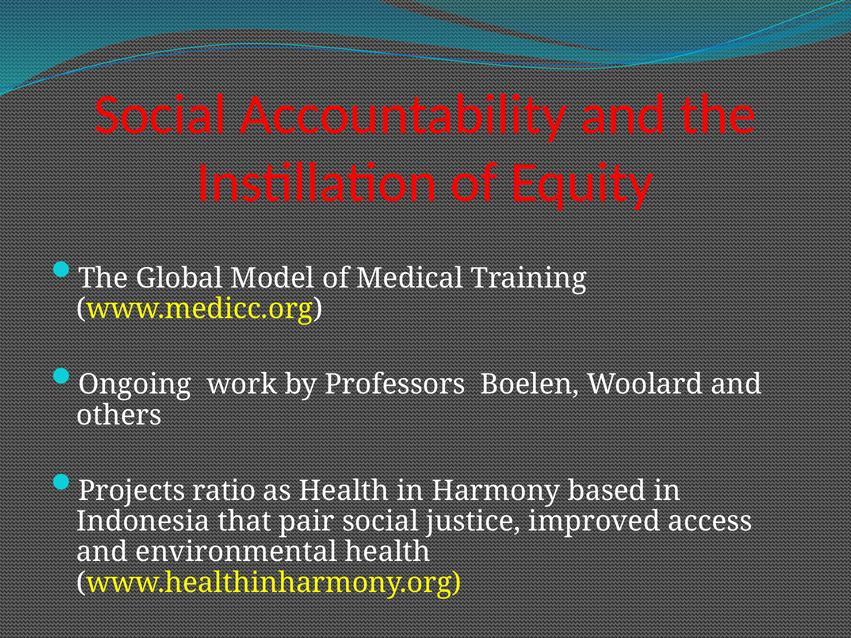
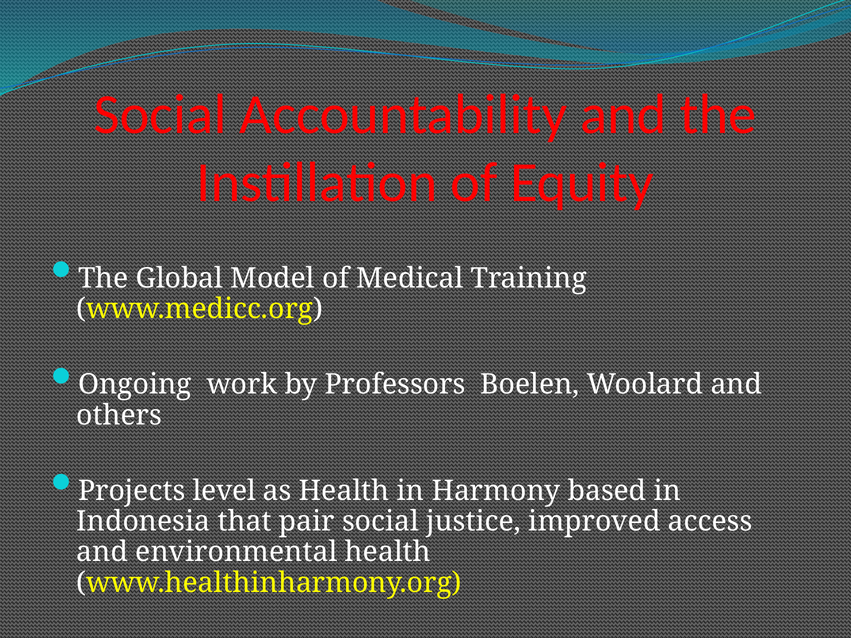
ratio: ratio -> level
